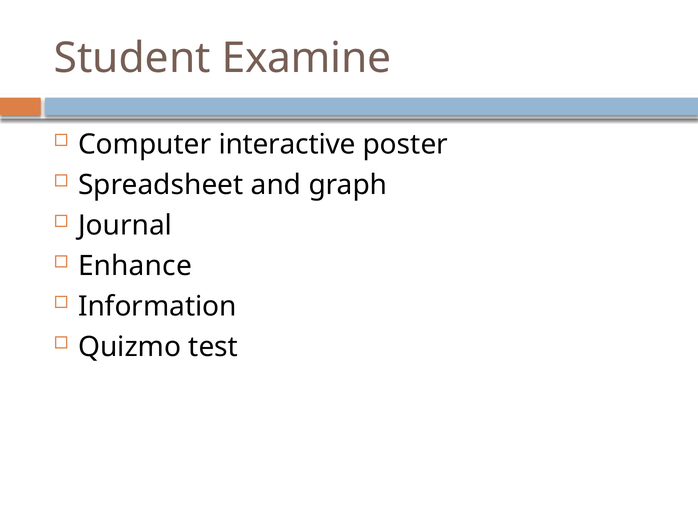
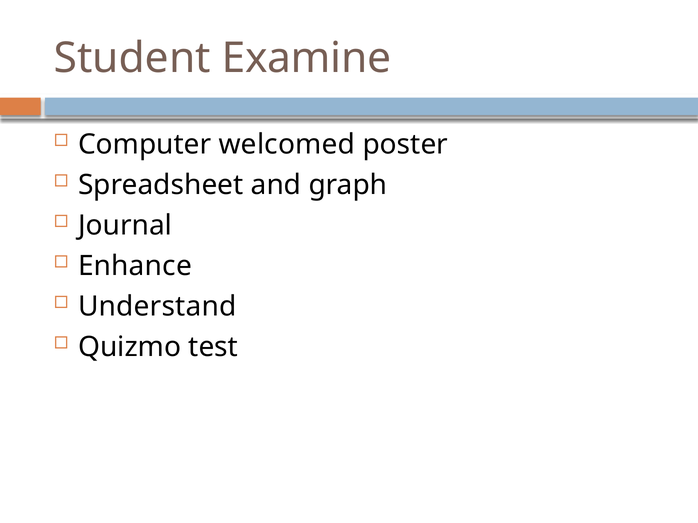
interactive: interactive -> welcomed
Information: Information -> Understand
